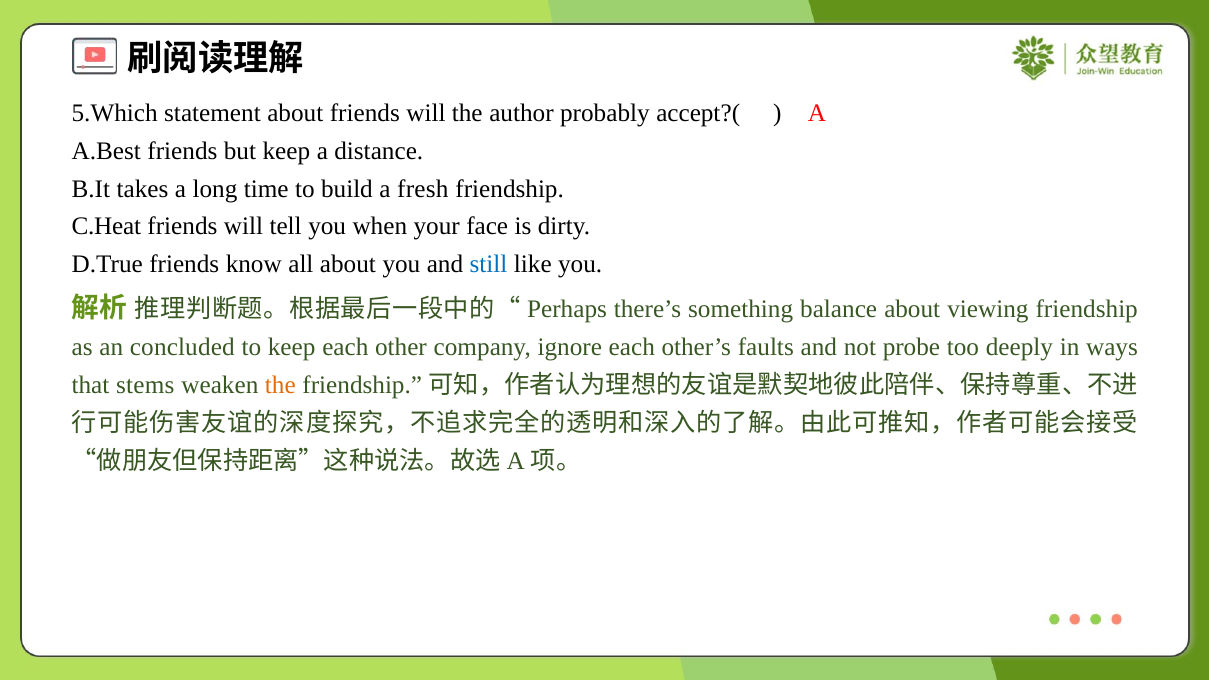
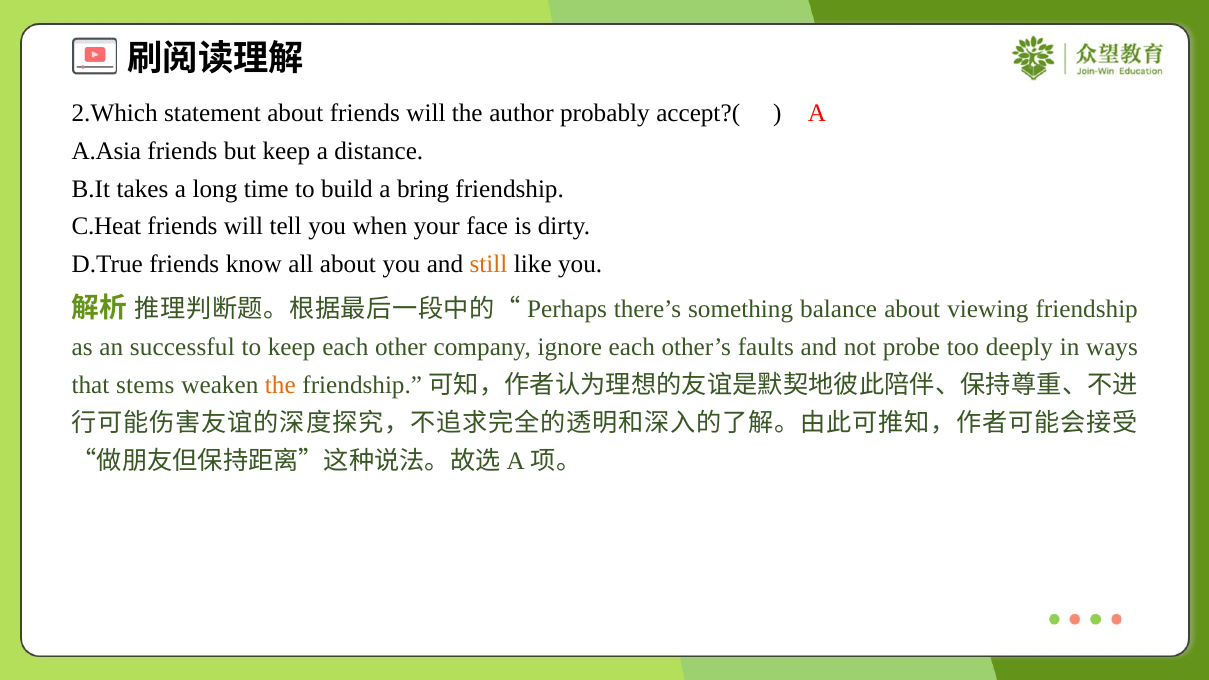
5.Which: 5.Which -> 2.Which
A.Best: A.Best -> A.Asia
fresh: fresh -> bring
still colour: blue -> orange
concluded: concluded -> successful
